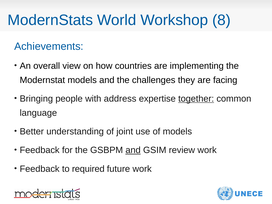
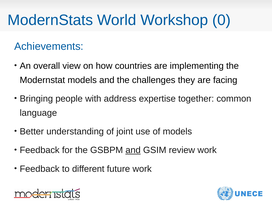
8: 8 -> 0
together underline: present -> none
required: required -> different
